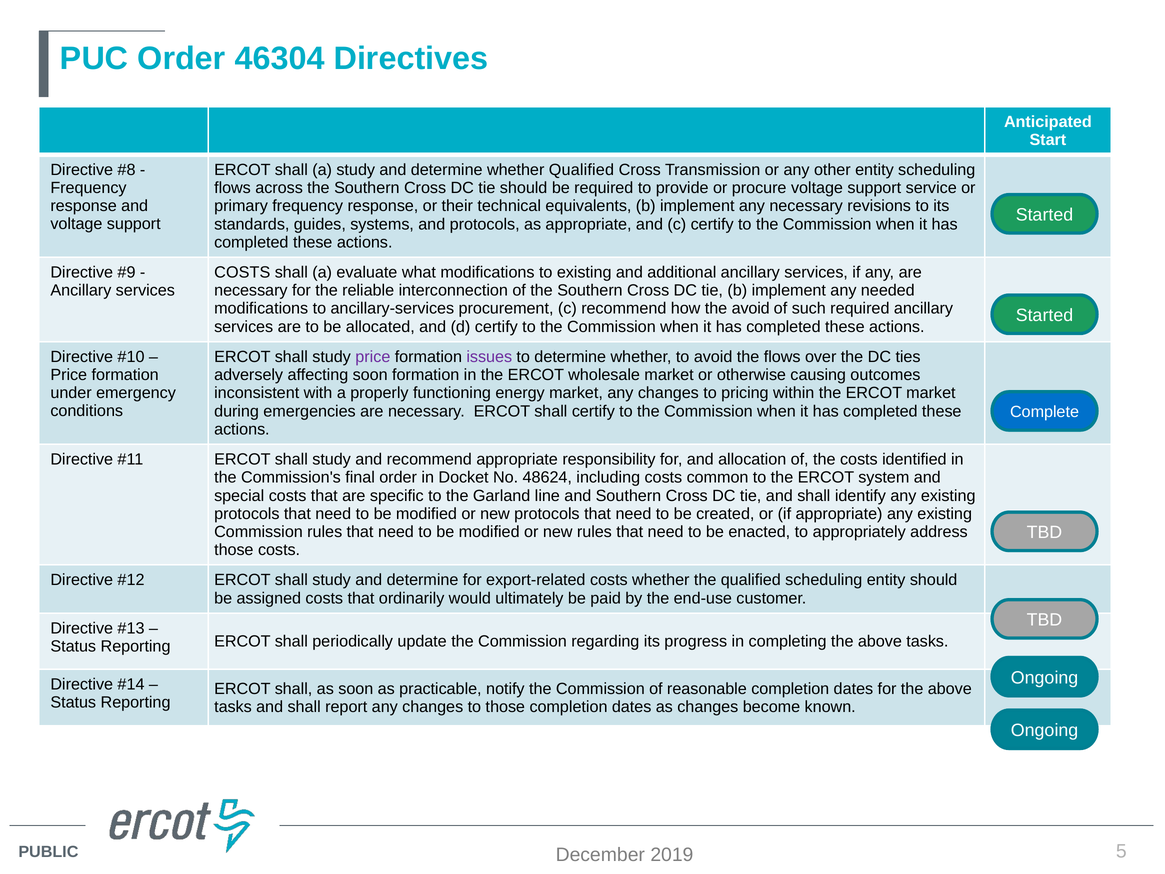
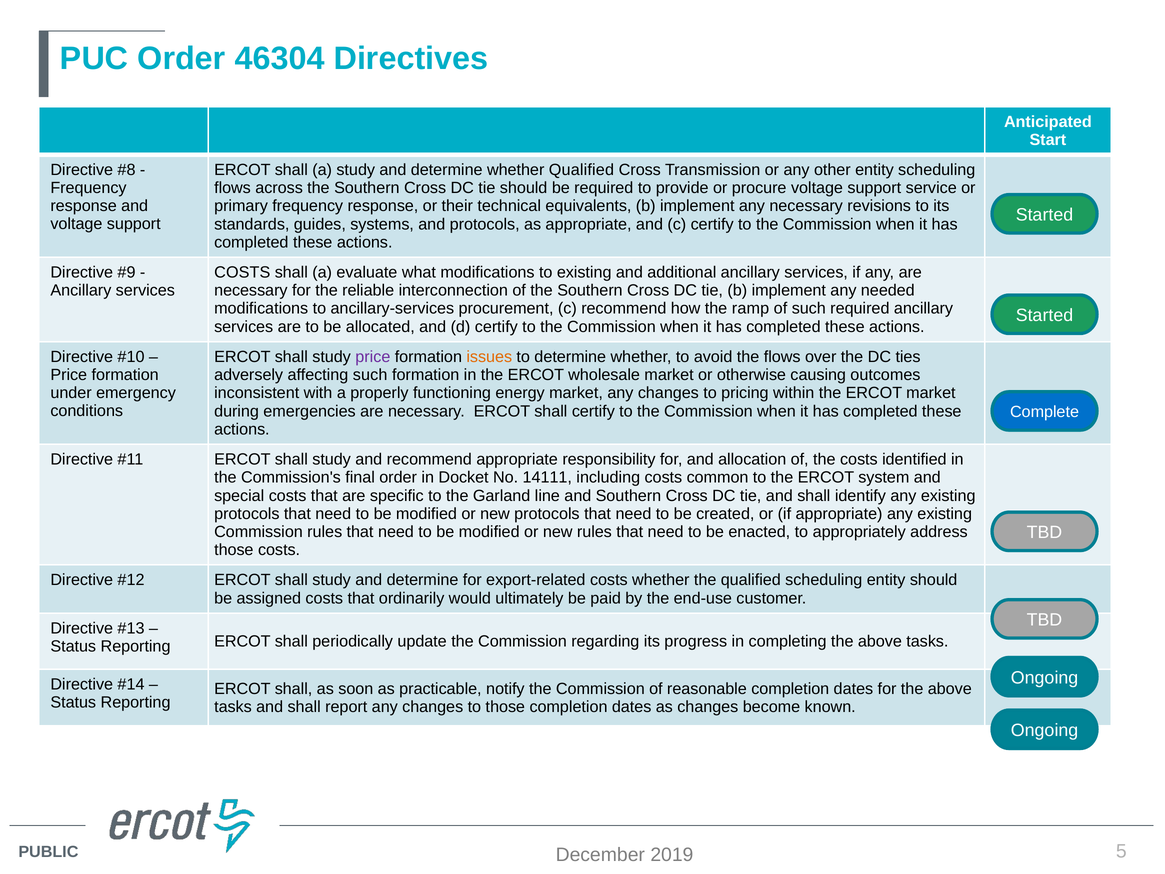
the avoid: avoid -> ramp
issues colour: purple -> orange
affecting soon: soon -> such
48624: 48624 -> 14111
